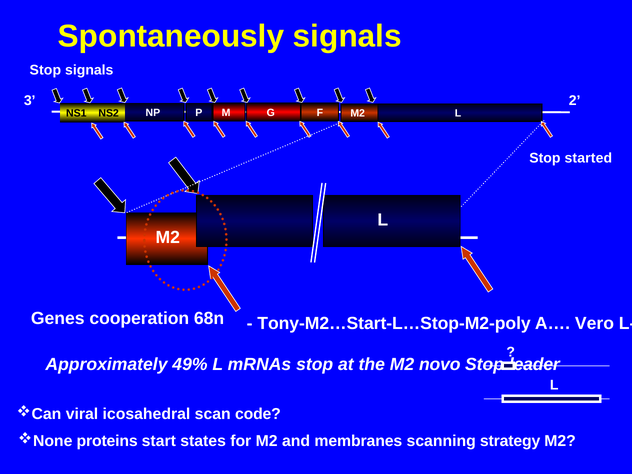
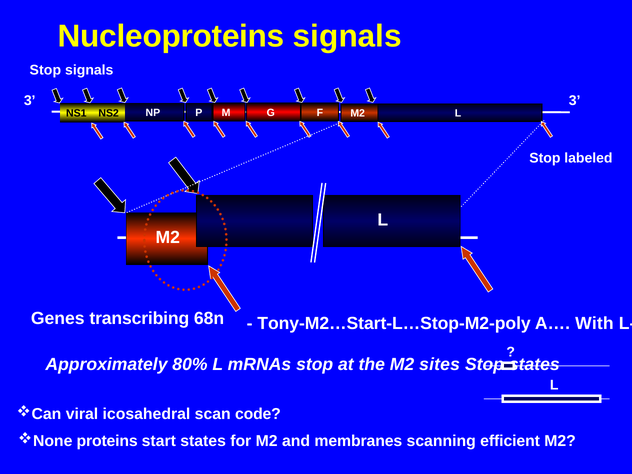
Spontaneously: Spontaneously -> Nucleoproteins
2 at (575, 101): 2 -> 3
started: started -> labeled
cooperation: cooperation -> transcribing
Vero: Vero -> With
49%: 49% -> 80%
novo: novo -> sites
Stop leader: leader -> states
strategy: strategy -> efficient
